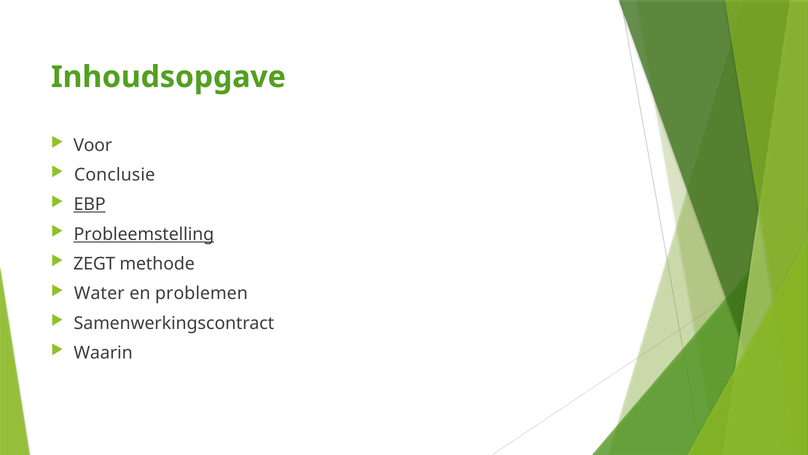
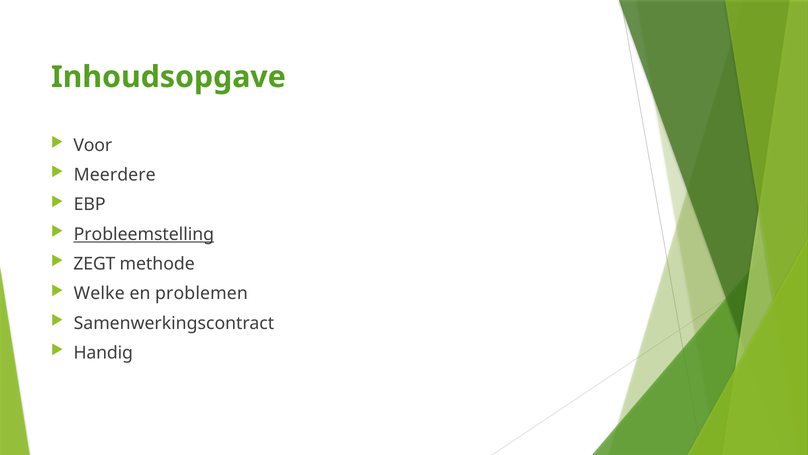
Conclusie: Conclusie -> Meerdere
EBP underline: present -> none
Water: Water -> Welke
Waarin: Waarin -> Handig
